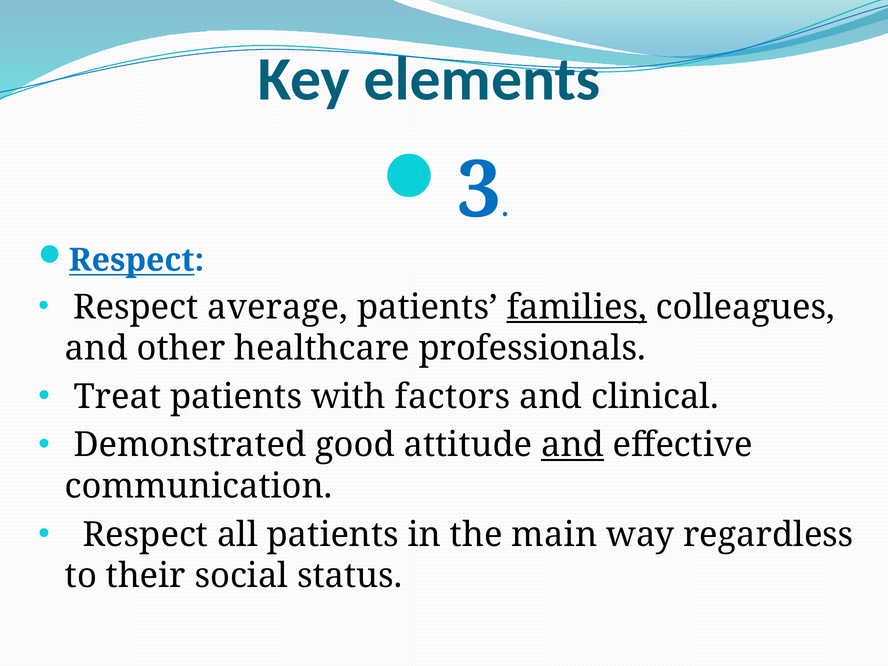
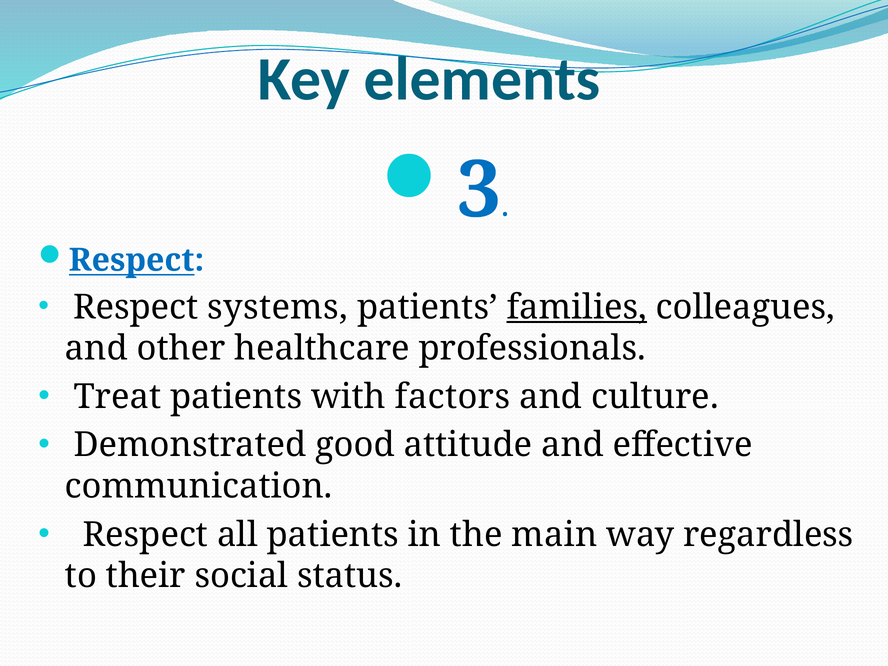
average: average -> systems
clinical: clinical -> culture
and at (573, 445) underline: present -> none
